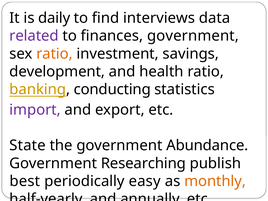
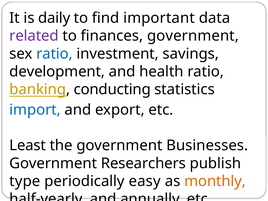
interviews: interviews -> important
ratio at (54, 54) colour: orange -> blue
import colour: purple -> blue
State: State -> Least
Abundance: Abundance -> Businesses
Researching: Researching -> Researchers
best: best -> type
